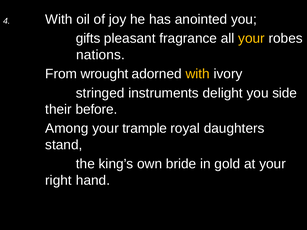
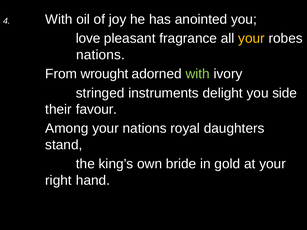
gifts: gifts -> love
with at (198, 74) colour: yellow -> light green
before: before -> favour
your trample: trample -> nations
